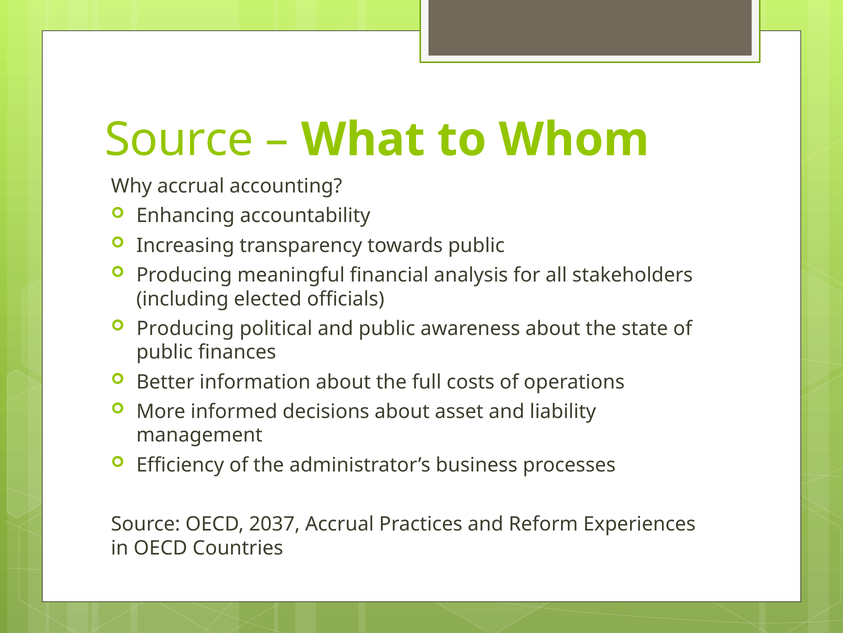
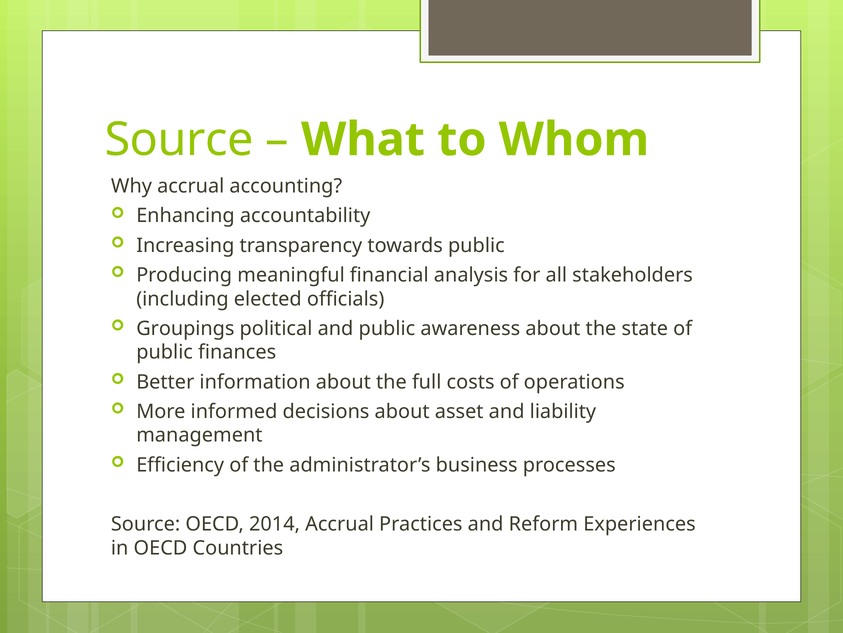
Producing at (185, 328): Producing -> Groupings
2037: 2037 -> 2014
